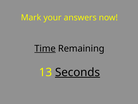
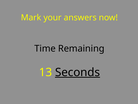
Time underline: present -> none
